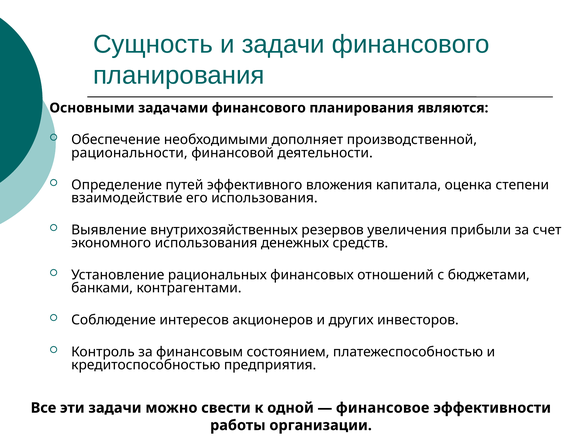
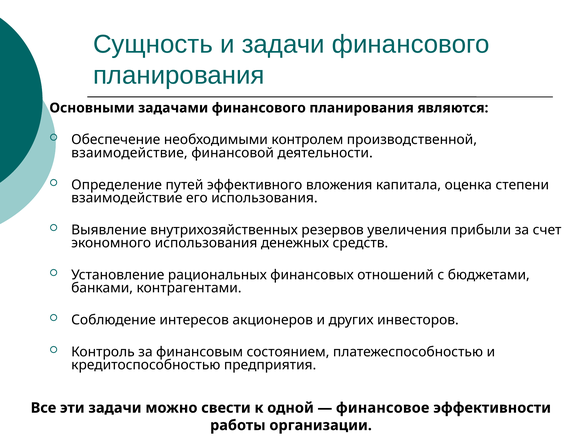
дополняет: дополняет -> контролем
рациональности at (129, 153): рациональности -> взаимодействие
